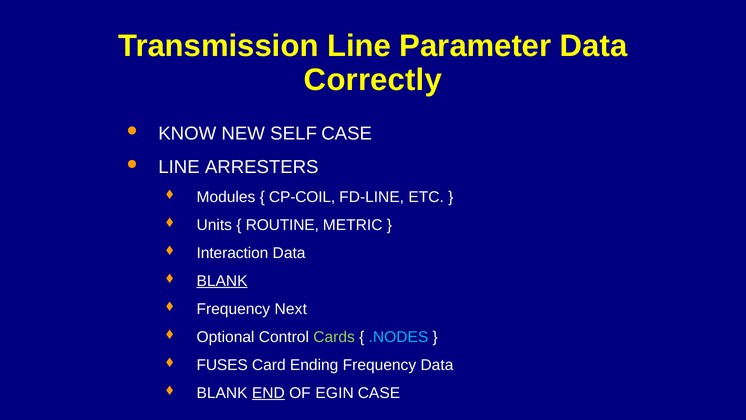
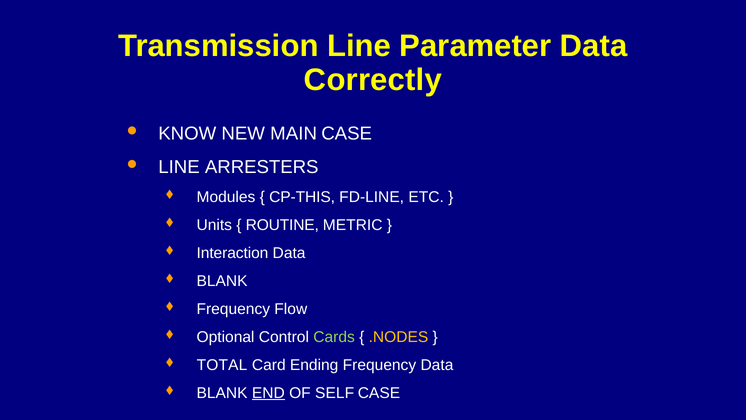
SELF: SELF -> MAIN
CP-COIL: CP-COIL -> CP-THIS
BLANK at (222, 281) underline: present -> none
Next: Next -> Flow
.NODES colour: light blue -> yellow
FUSES: FUSES -> TOTAL
EGIN: EGIN -> SELF
